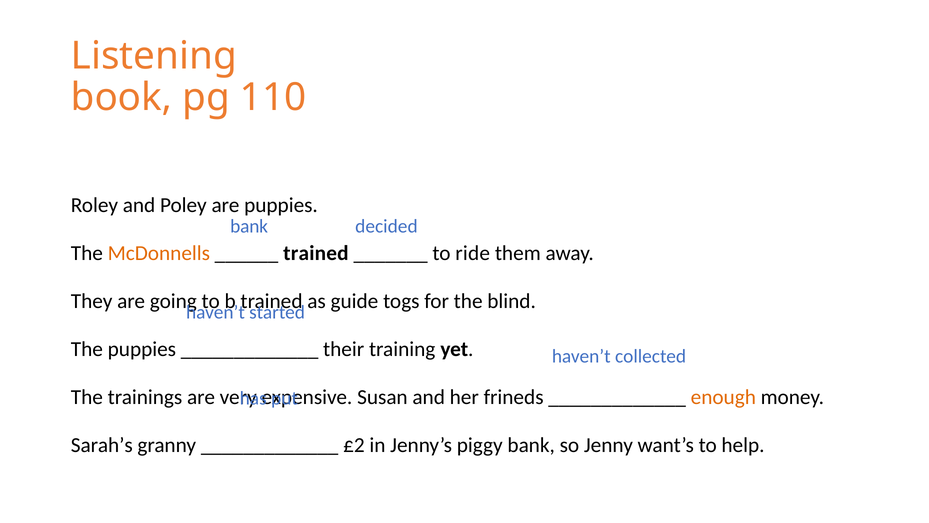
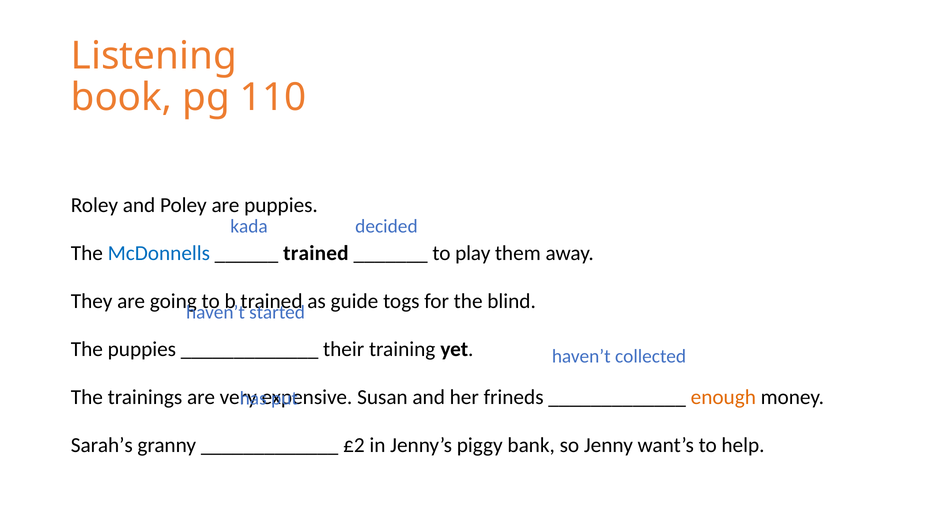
bank at (249, 226): bank -> kada
McDonnells colour: orange -> blue
ride: ride -> play
